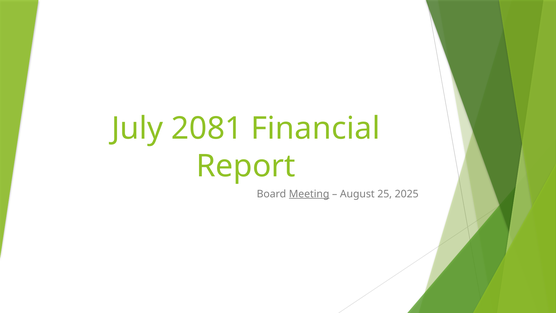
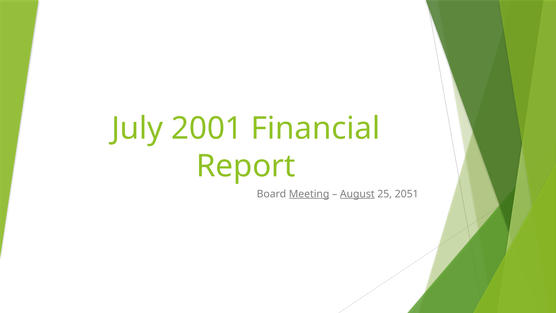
2081: 2081 -> 2001
August underline: none -> present
2025: 2025 -> 2051
